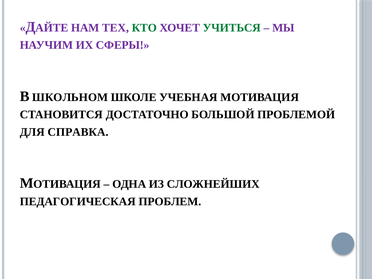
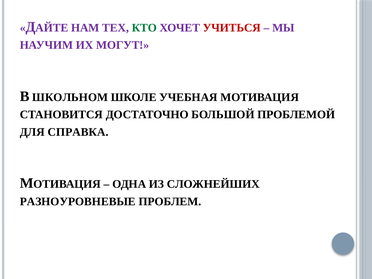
УЧИТЬСЯ colour: green -> red
СФЕРЫ: СФЕРЫ -> МОГУТ
ПЕДАГОГИЧЕСКАЯ: ПЕДАГОГИЧЕСКАЯ -> РАЗНОУРОВНЕВЫЕ
